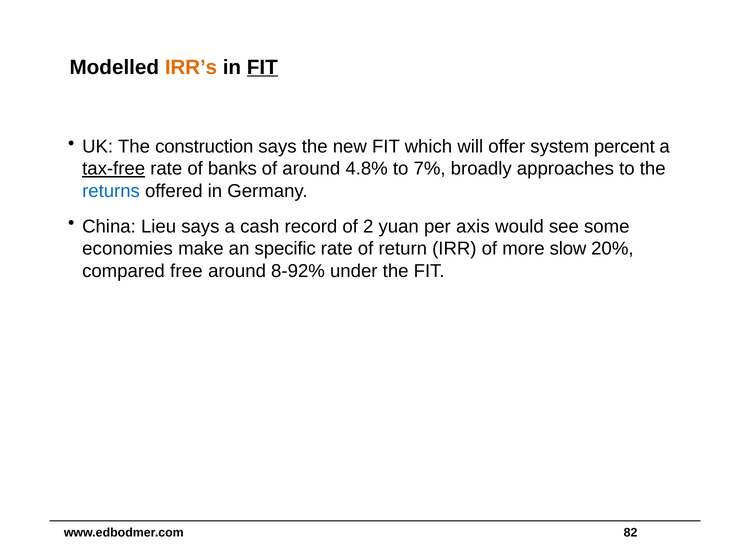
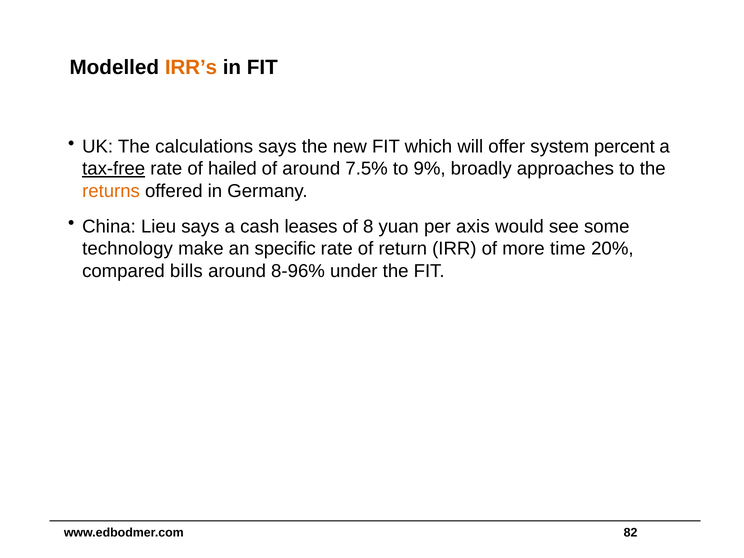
FIT at (262, 67) underline: present -> none
construction: construction -> calculations
banks: banks -> hailed
4.8%: 4.8% -> 7.5%
7%: 7% -> 9%
returns colour: blue -> orange
record: record -> leases
2: 2 -> 8
economies: economies -> technology
slow: slow -> time
free: free -> bills
8-92%: 8-92% -> 8-96%
